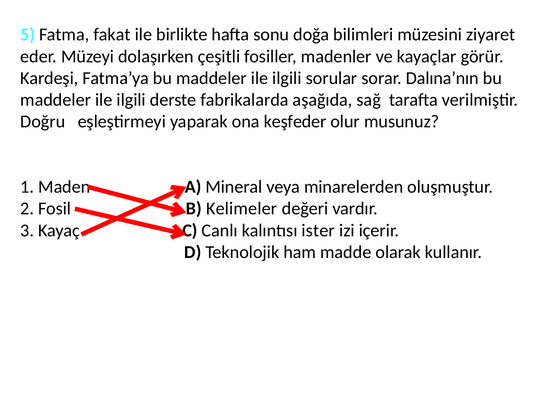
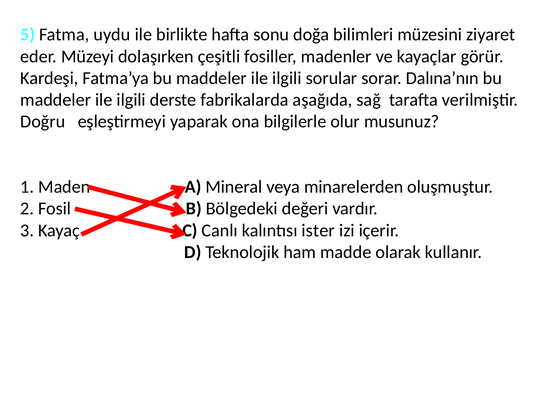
fakat: fakat -> uydu
keşfeder: keşfeder -> bilgilerle
Kelimeler: Kelimeler -> Bölgedeki
